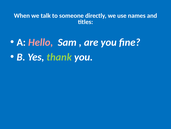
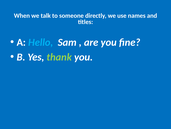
Hello colour: pink -> light blue
